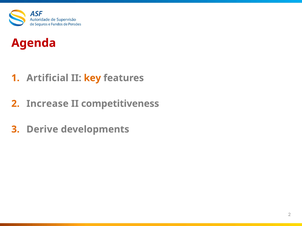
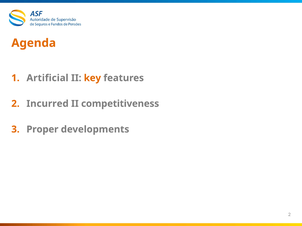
Agenda colour: red -> orange
Increase: Increase -> Incurred
Derive: Derive -> Proper
